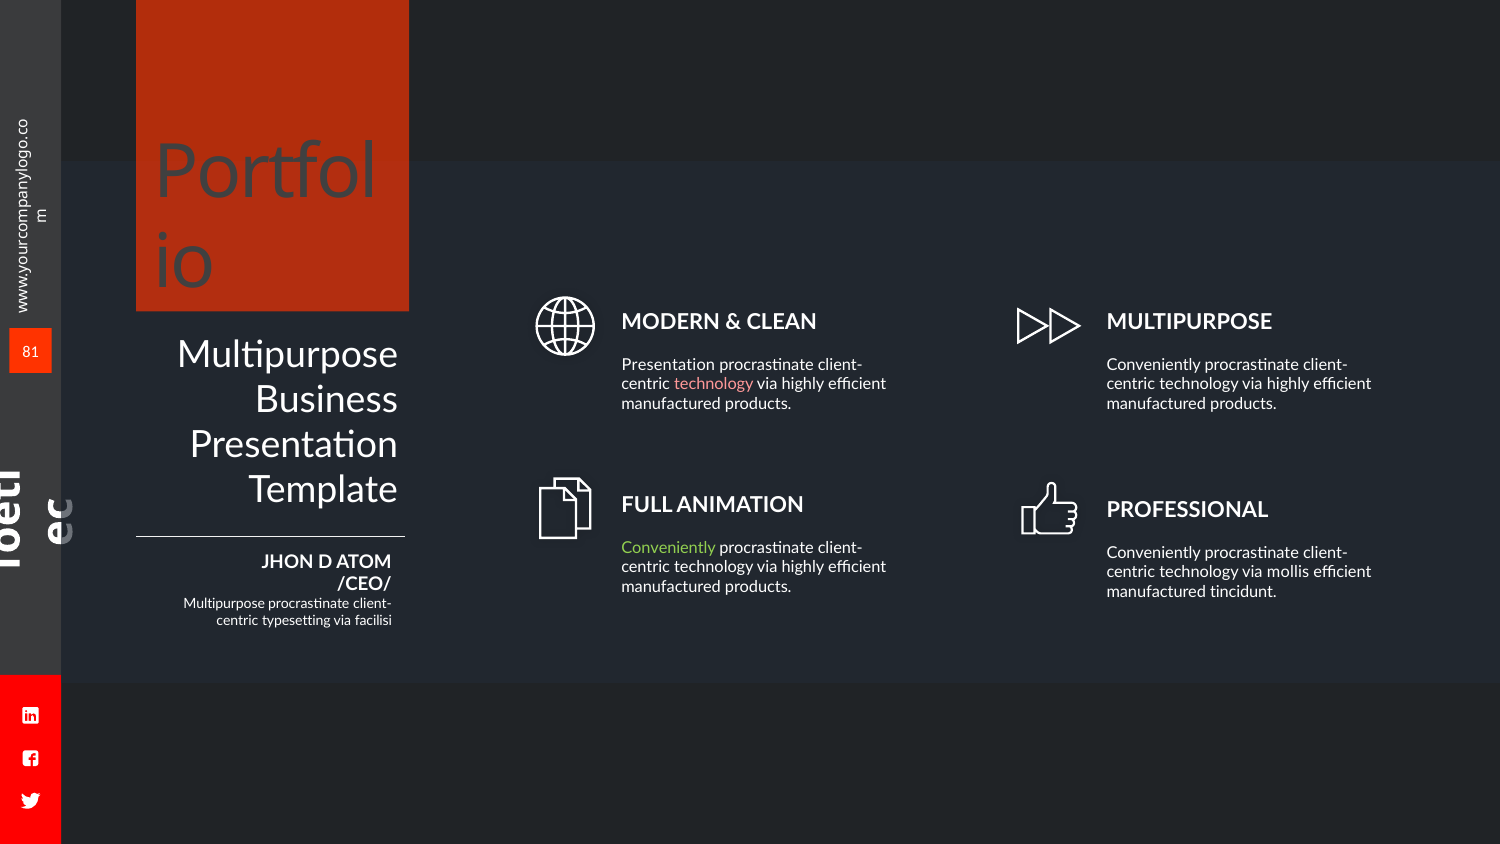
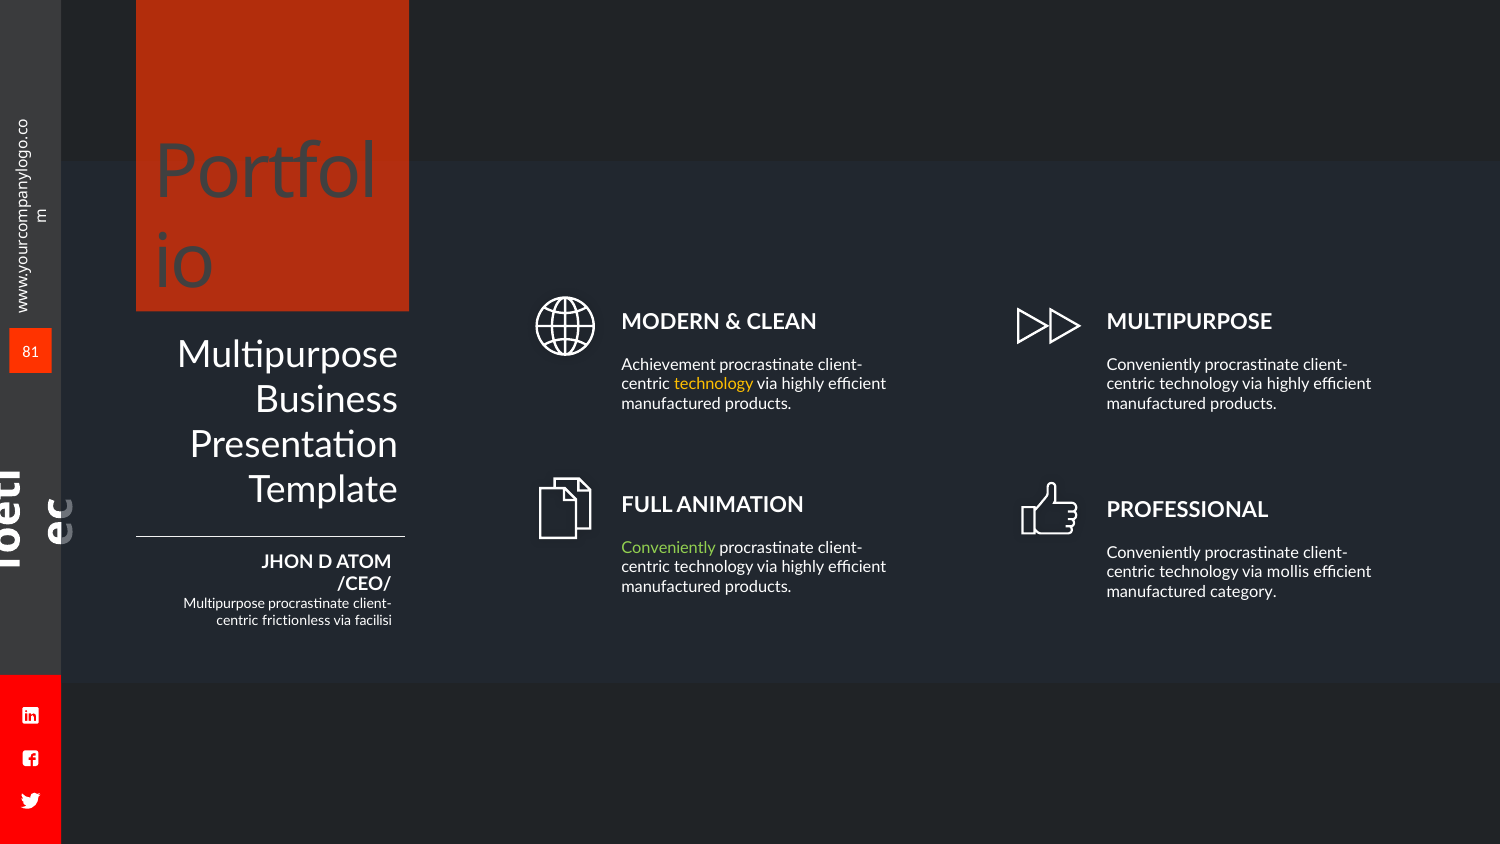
Presentation at (668, 365): Presentation -> Achievement
technology at (714, 384) colour: pink -> yellow
tincidunt: tincidunt -> category
typesetting: typesetting -> frictionless
